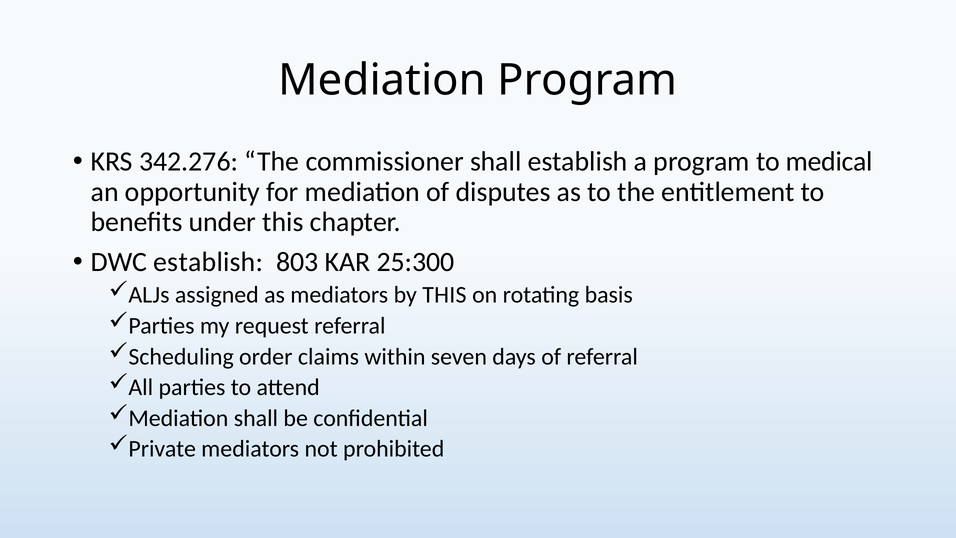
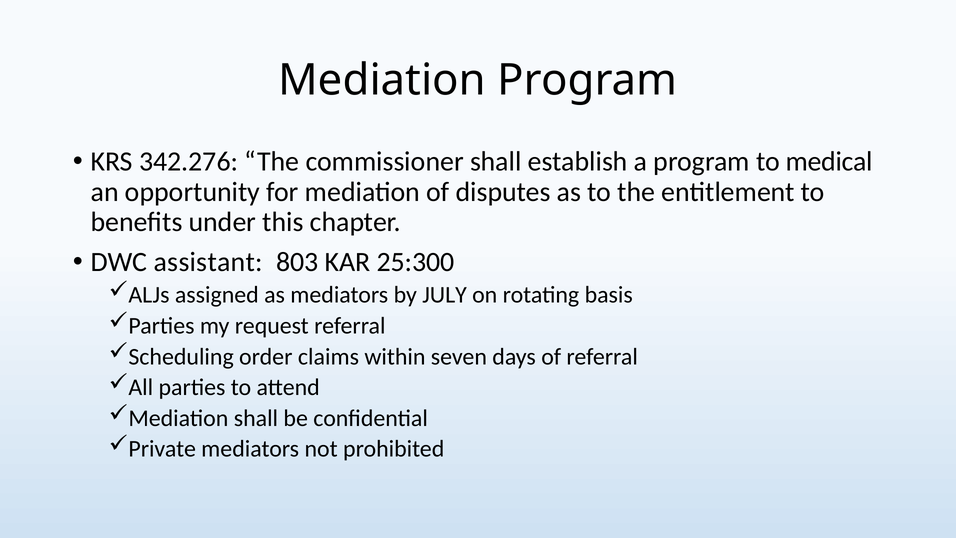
DWC establish: establish -> assistant
by THIS: THIS -> JULY
